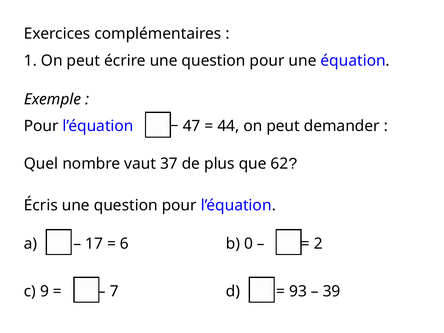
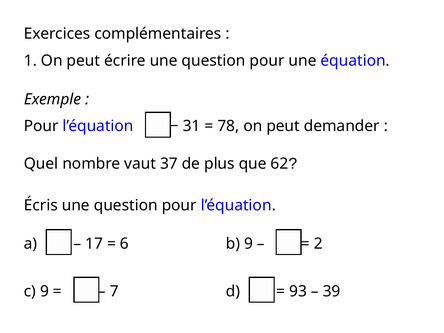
47: 47 -> 31
44: 44 -> 78
b 0: 0 -> 9
